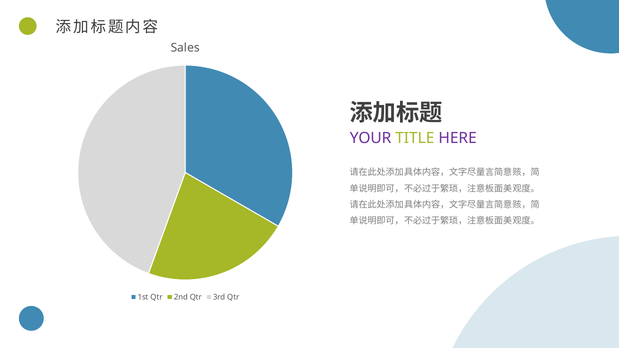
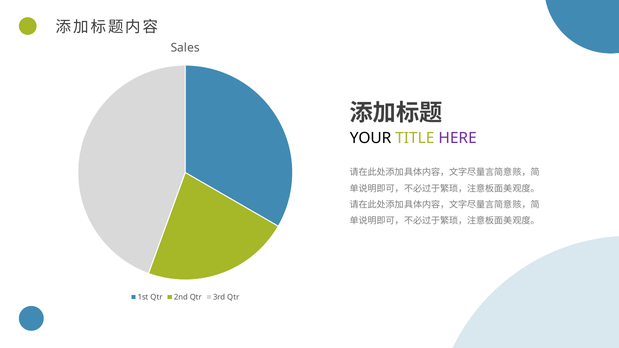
YOUR colour: purple -> black
